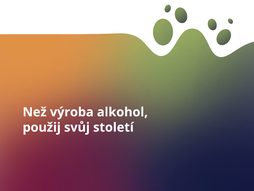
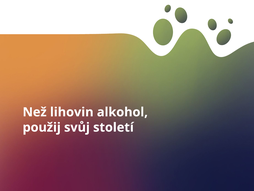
výroba: výroba -> lihovin
